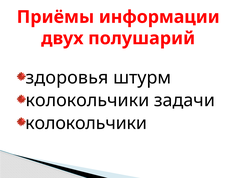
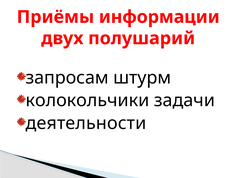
здоровья: здоровья -> запросам
колокольчики at (86, 123): колокольчики -> деятельности
